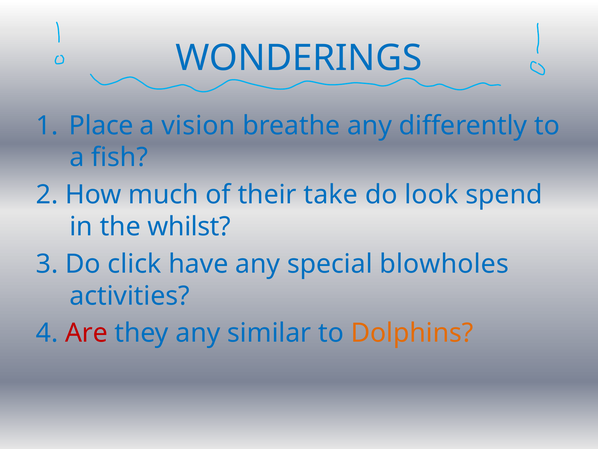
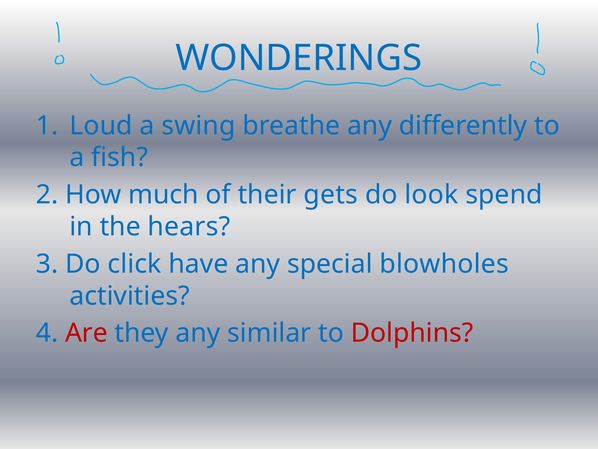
Place: Place -> Loud
vision: vision -> swing
take: take -> gets
whilst: whilst -> hears
Dolphins colour: orange -> red
